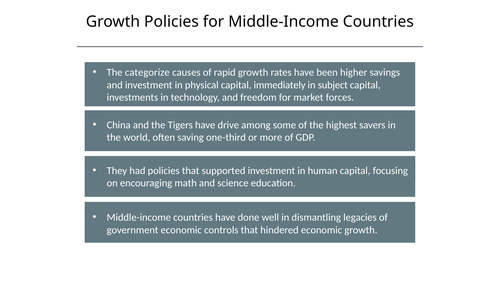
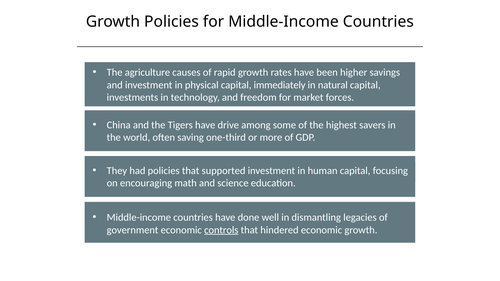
categorize: categorize -> agriculture
in subject: subject -> natural
controls underline: none -> present
